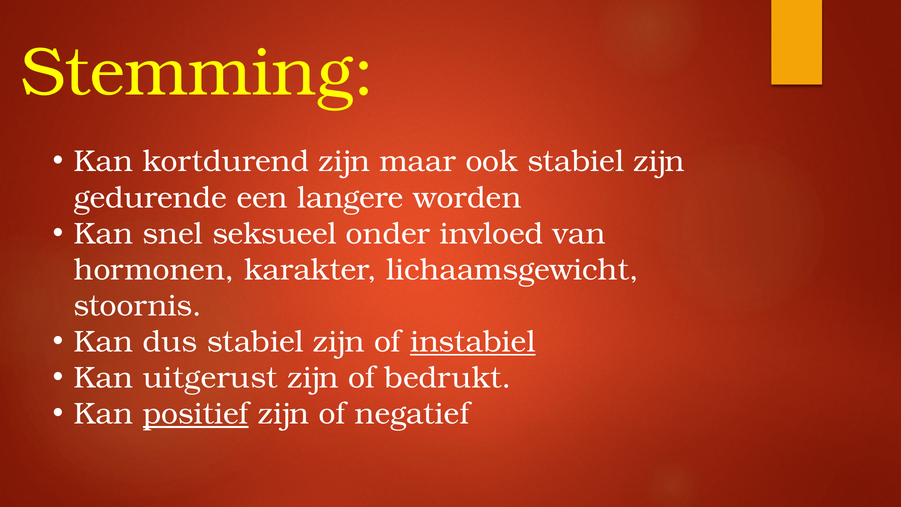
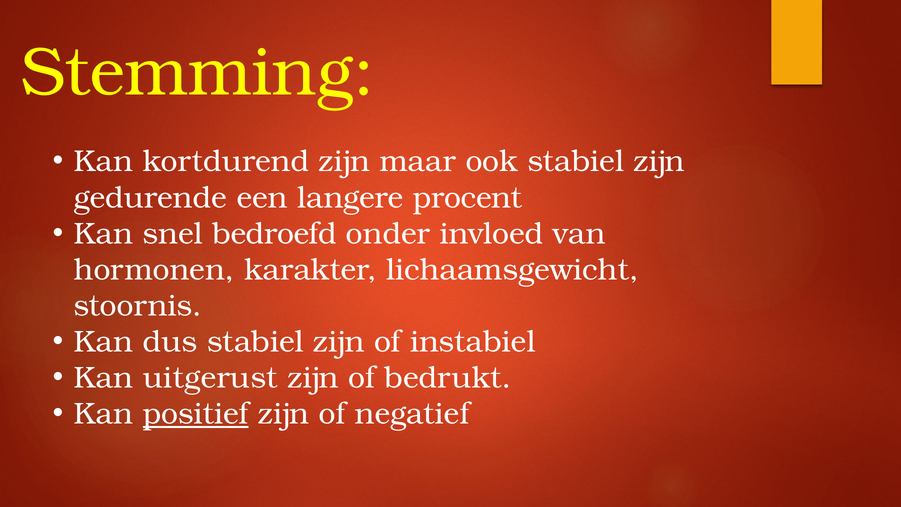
worden: worden -> procent
seksueel: seksueel -> bedroefd
instabiel underline: present -> none
